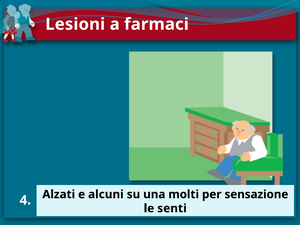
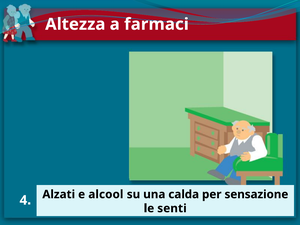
Lesioni: Lesioni -> Altezza
alcuni: alcuni -> alcool
molti: molti -> calda
